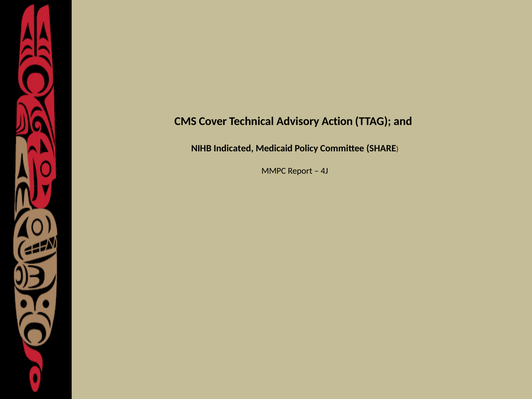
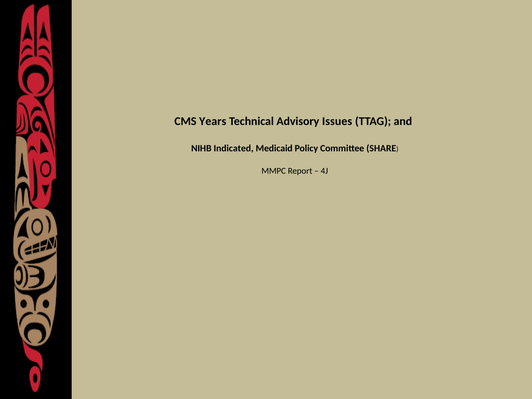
Cover: Cover -> Years
Action: Action -> Issues
